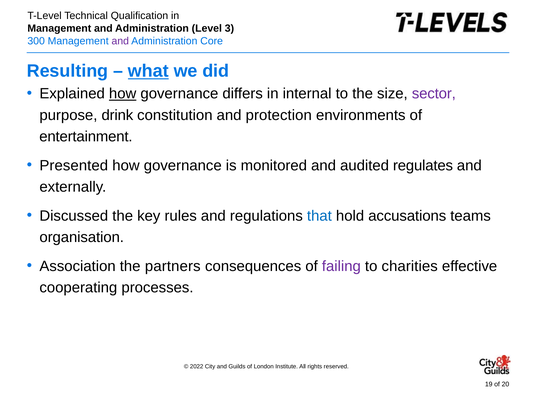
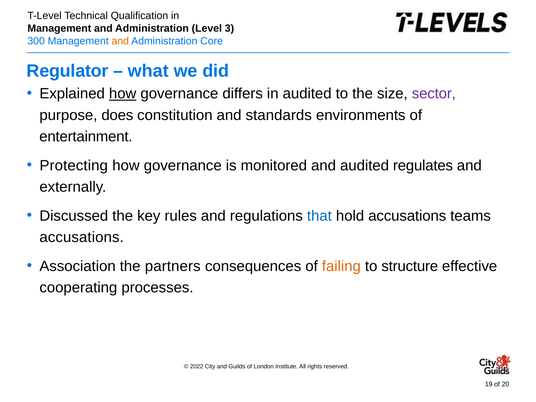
and at (120, 41) colour: purple -> orange
Resulting: Resulting -> Regulator
what underline: present -> none
in internal: internal -> audited
drink: drink -> does
protection: protection -> standards
Presented: Presented -> Protecting
organisation at (82, 237): organisation -> accusations
failing colour: purple -> orange
charities: charities -> structure
